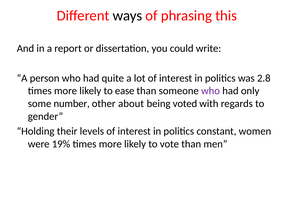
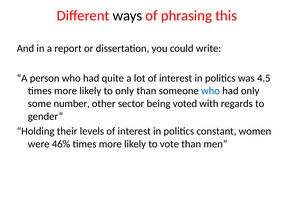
2.8: 2.8 -> 4.5
to ease: ease -> only
who at (210, 91) colour: purple -> blue
about: about -> sector
19%: 19% -> 46%
